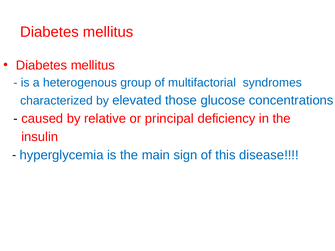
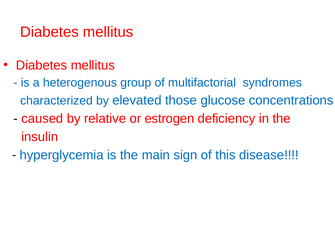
principal: principal -> estrogen
